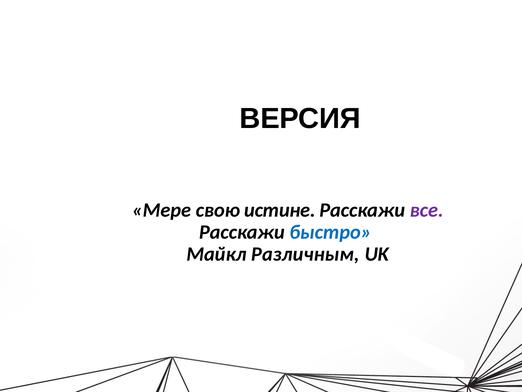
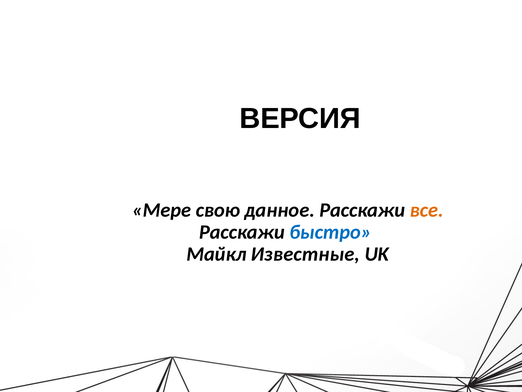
истине: истине -> данное
все colour: purple -> orange
Различным: Различным -> Известные
